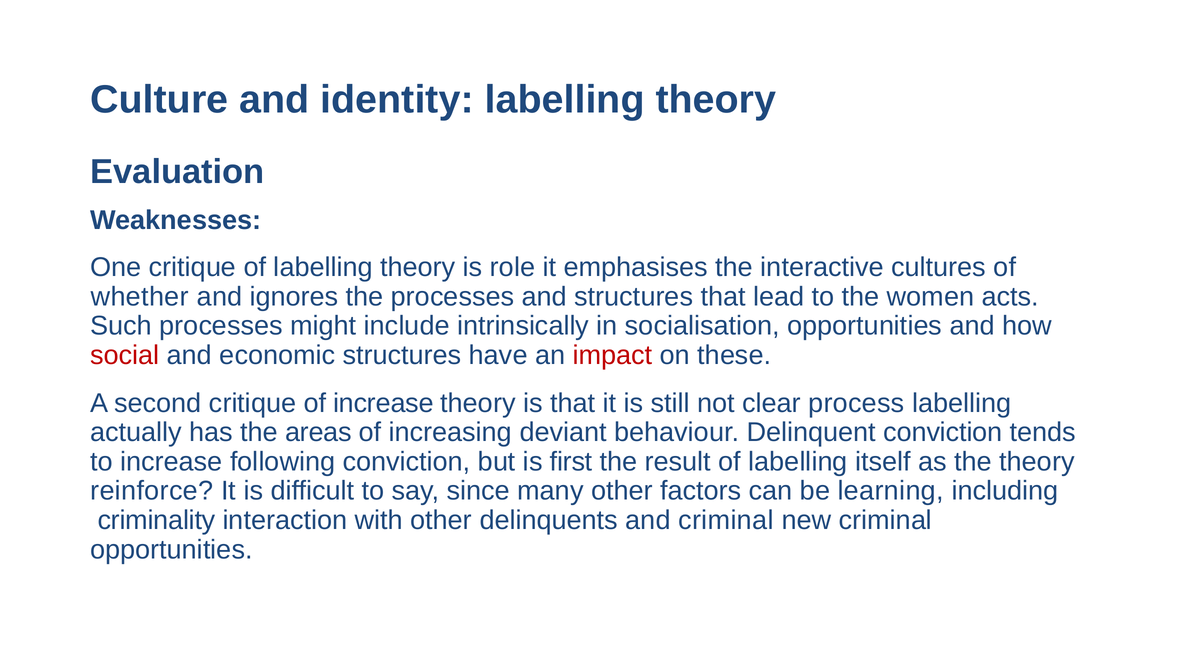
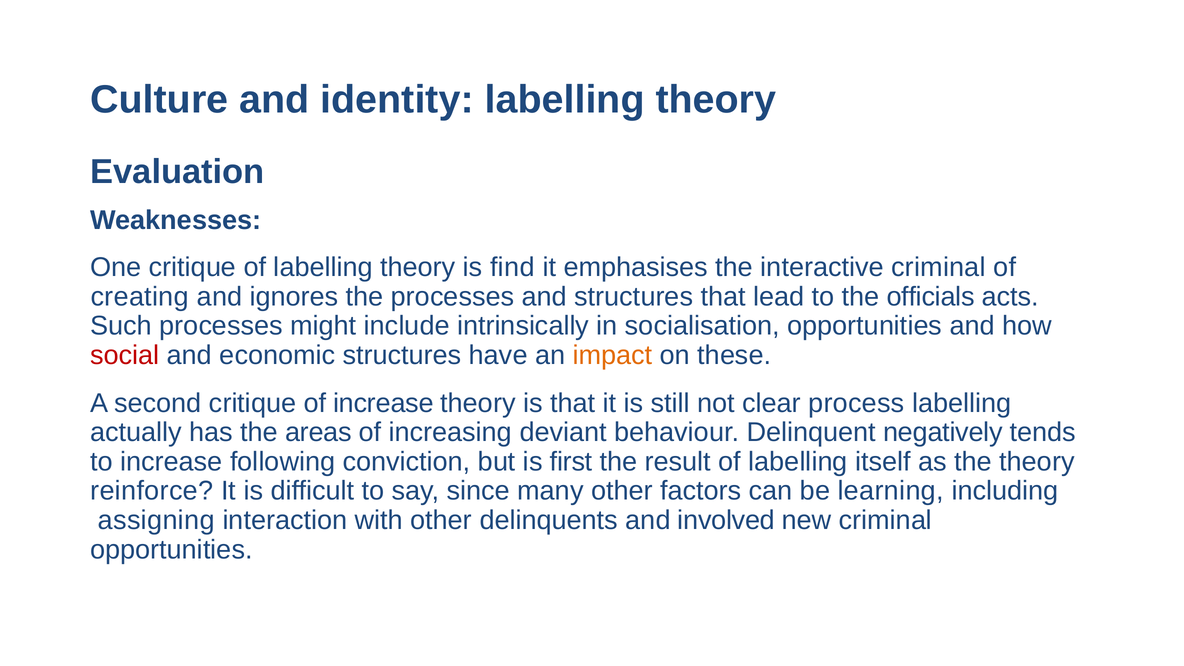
role: role -> find
interactive cultures: cultures -> criminal
whether: whether -> creating
women: women -> officials
impact colour: red -> orange
Delinquent conviction: conviction -> negatively
criminality: criminality -> assigning
and criminal: criminal -> involved
